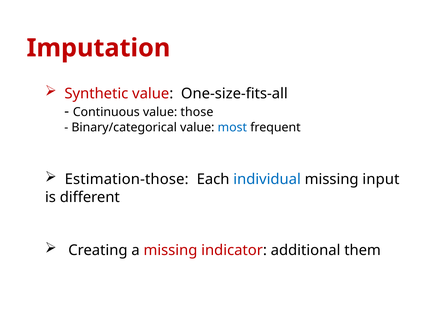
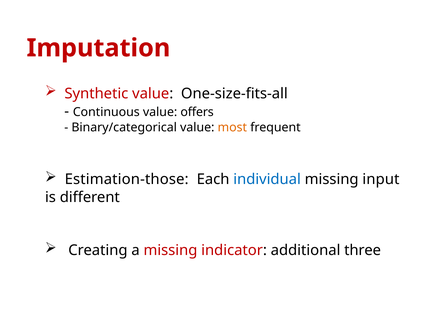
those: those -> offers
most colour: blue -> orange
them: them -> three
